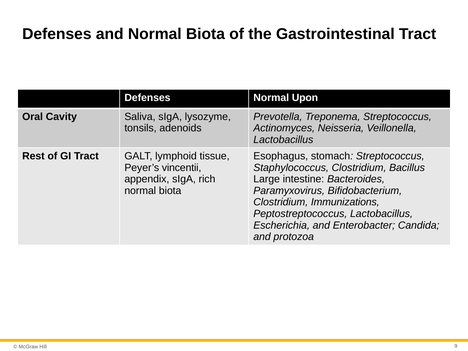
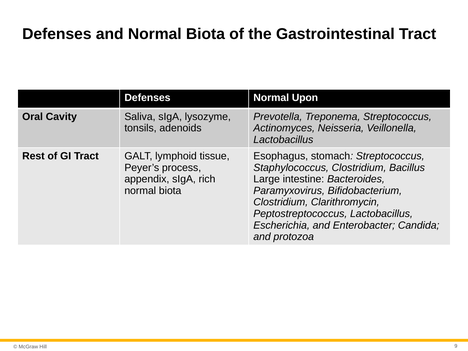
vincentii: vincentii -> process
Immunizations: Immunizations -> Clarithromycin
